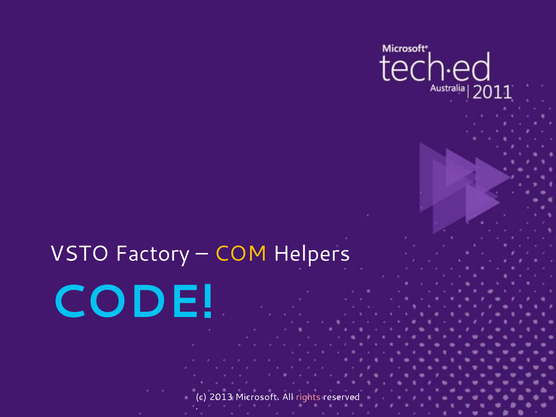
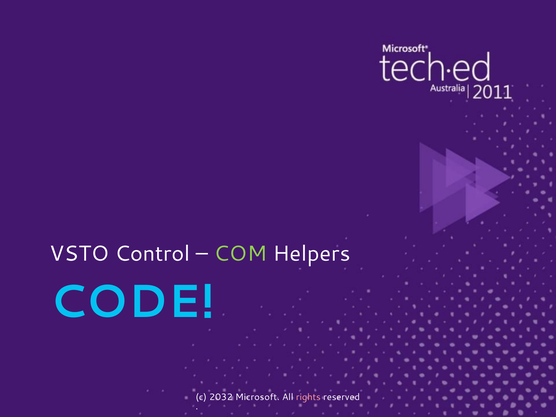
Factory: Factory -> Control
COM colour: yellow -> light green
2013: 2013 -> 2032
